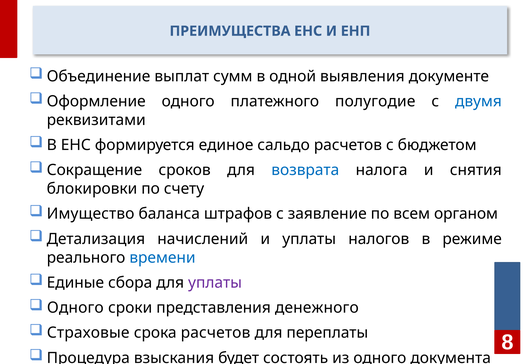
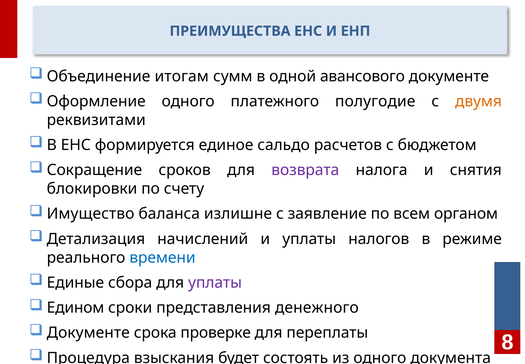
выплат: выплат -> итогам
выявления: выявления -> авансового
двумя colour: blue -> orange
возврата colour: blue -> purple
штрафов: штрафов -> излишне
Одного at (75, 307): Одного -> Едином
Страховые at (88, 332): Страховые -> Документе
срока расчетов: расчетов -> проверке
